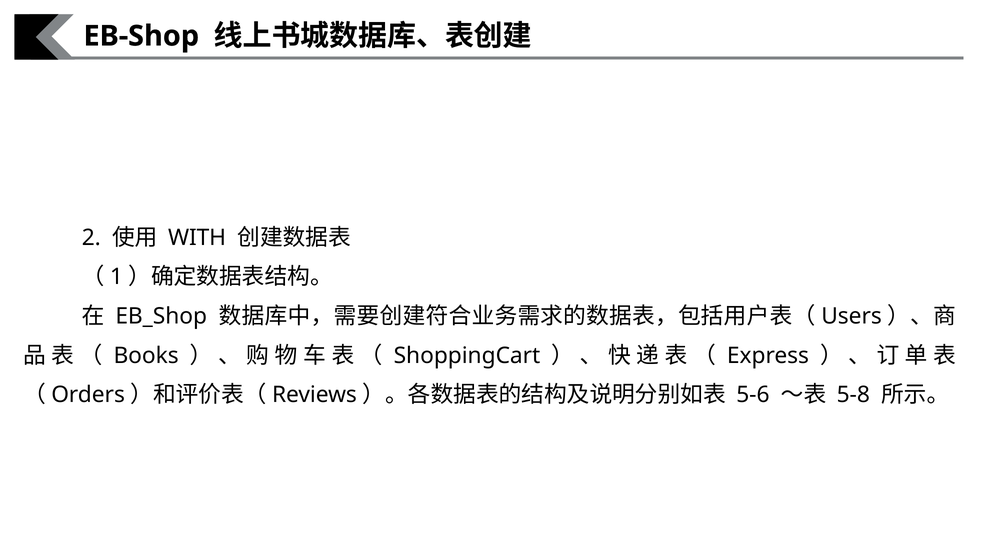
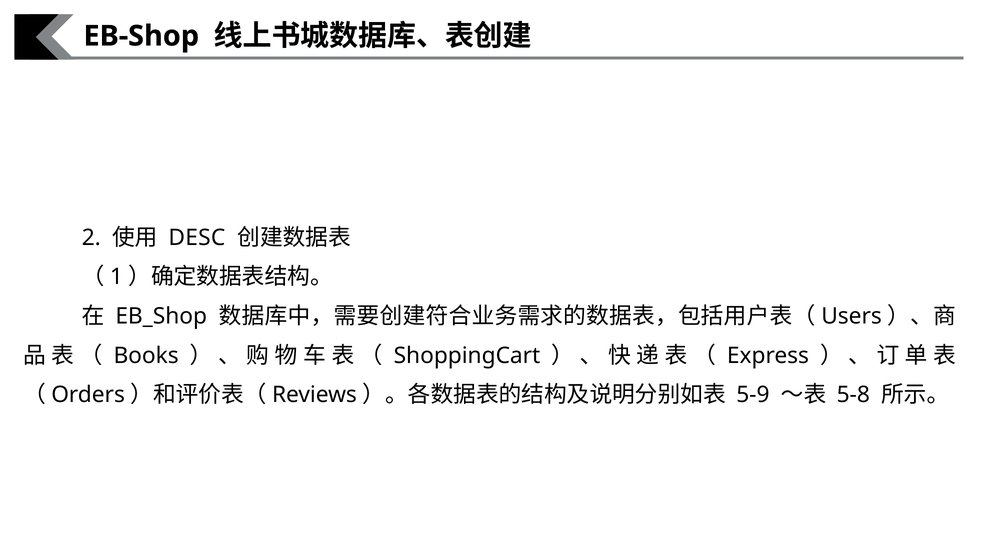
WITH: WITH -> DESC
5-6: 5-6 -> 5-9
